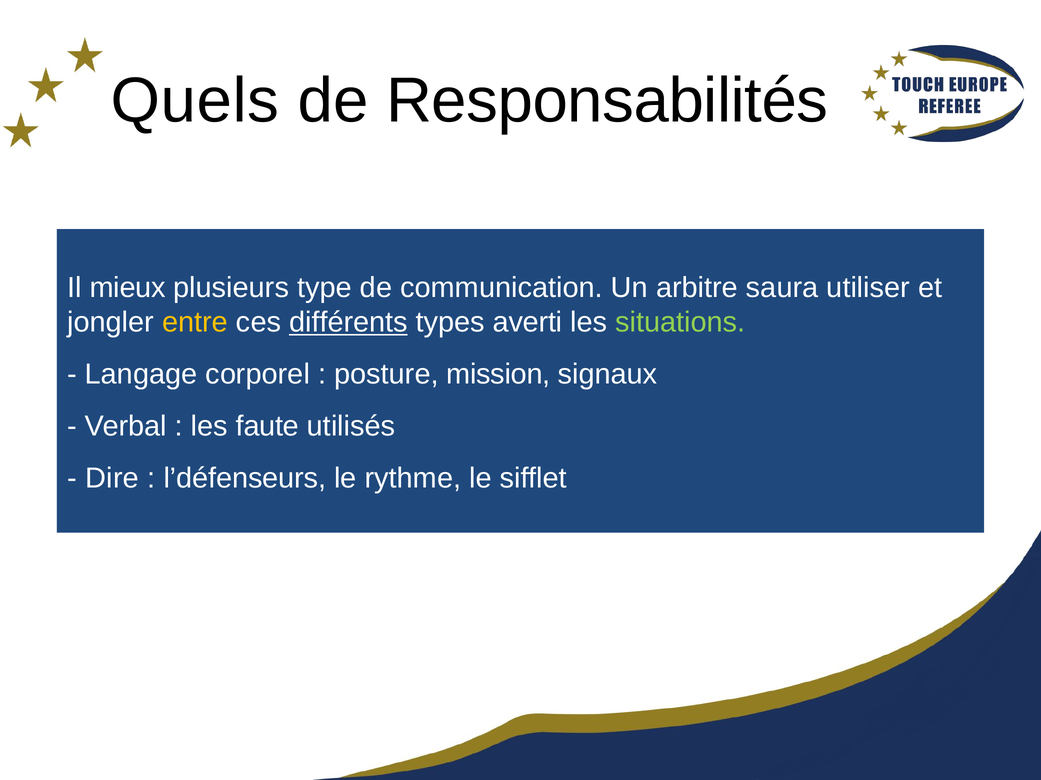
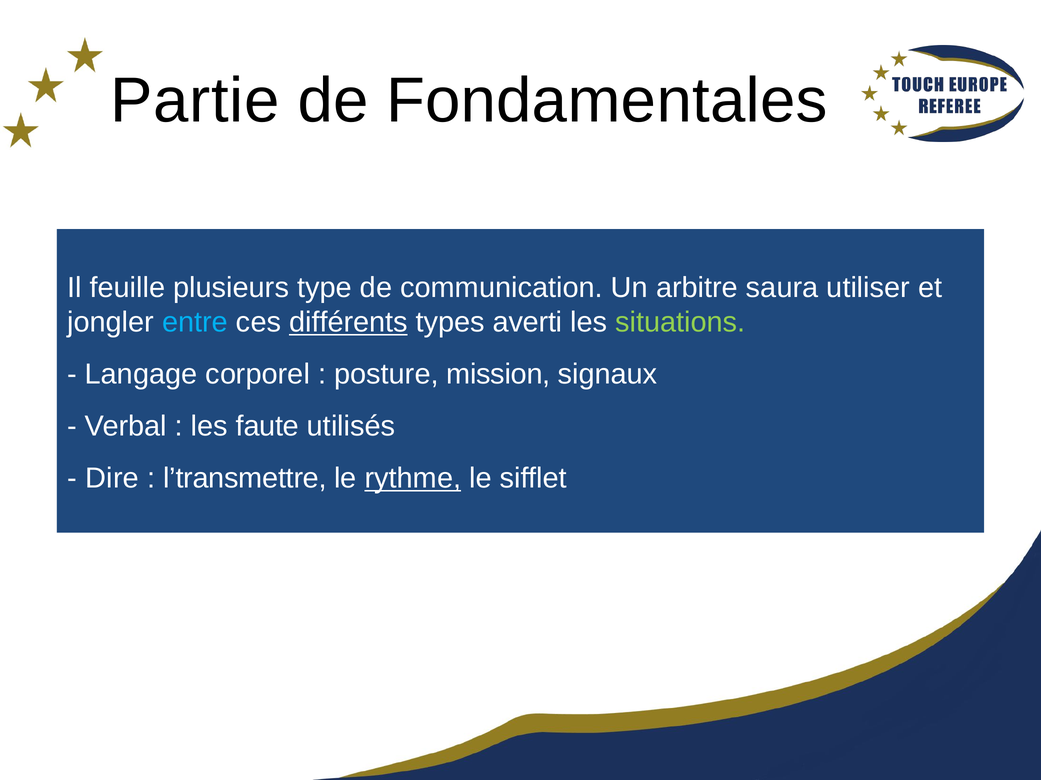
Quels: Quels -> Partie
Responsabilités: Responsabilités -> Fondamentales
mieux: mieux -> feuille
entre colour: yellow -> light blue
l’défenseurs: l’défenseurs -> l’transmettre
rythme underline: none -> present
